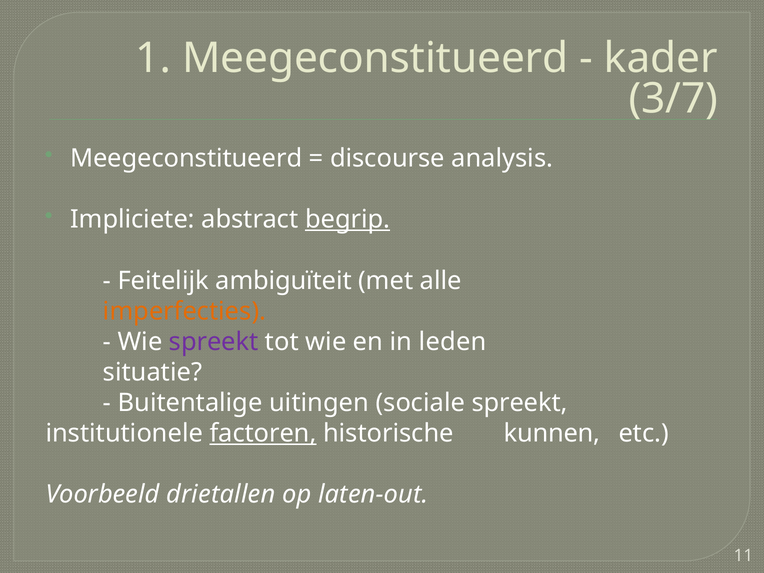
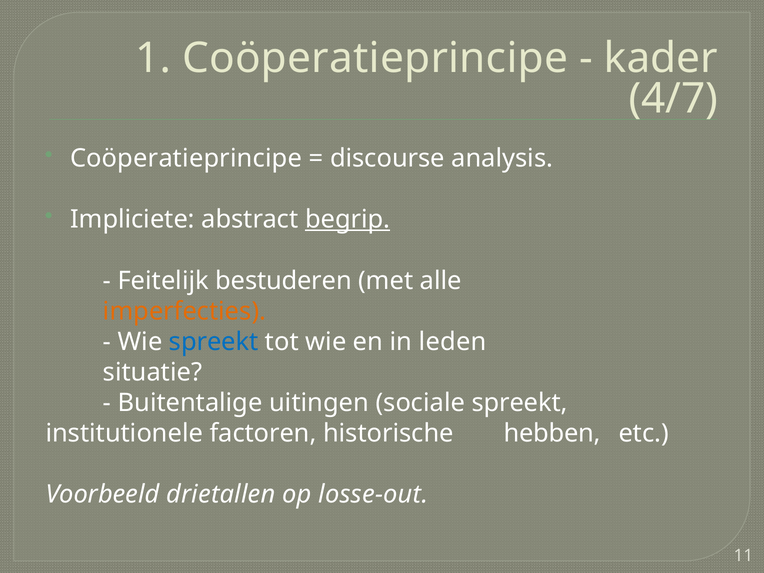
1 Meegeconstitueerd: Meegeconstitueerd -> Coöperatieprincipe
3/7: 3/7 -> 4/7
Meegeconstitueerd at (186, 158): Meegeconstitueerd -> Coöperatieprincipe
ambiguïteit: ambiguïteit -> bestuderen
spreekt at (214, 342) colour: purple -> blue
factoren underline: present -> none
kunnen: kunnen -> hebben
laten-out: laten-out -> losse-out
